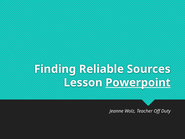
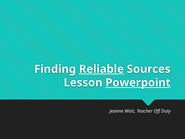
Reliable underline: none -> present
